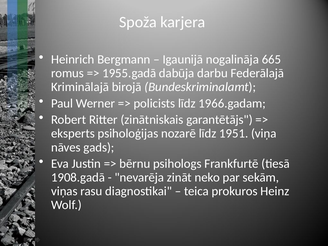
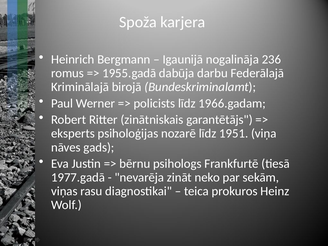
665: 665 -> 236
1908.gadā: 1908.gadā -> 1977.gadā
